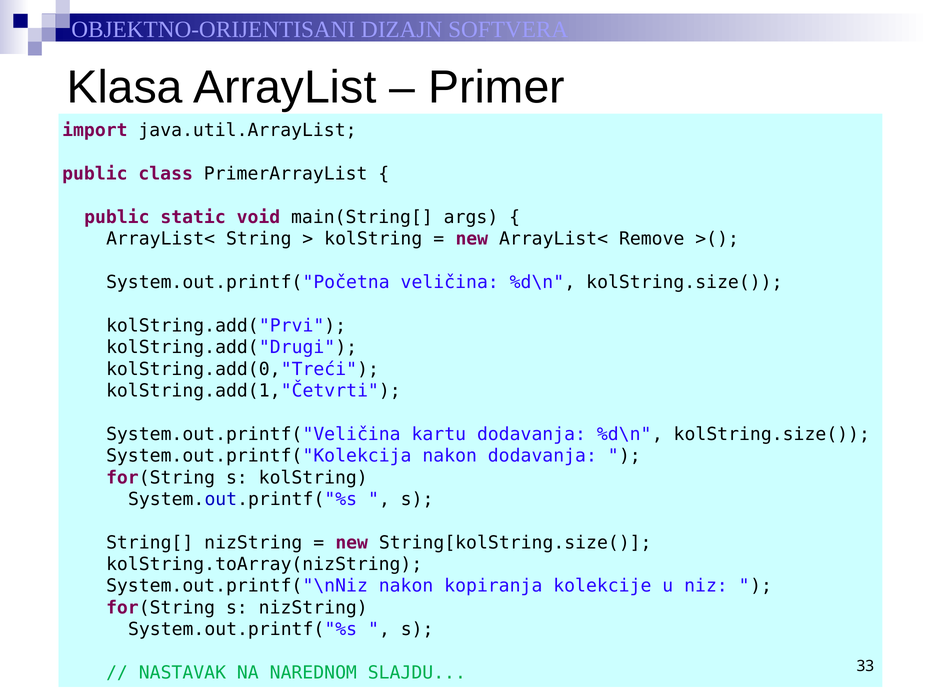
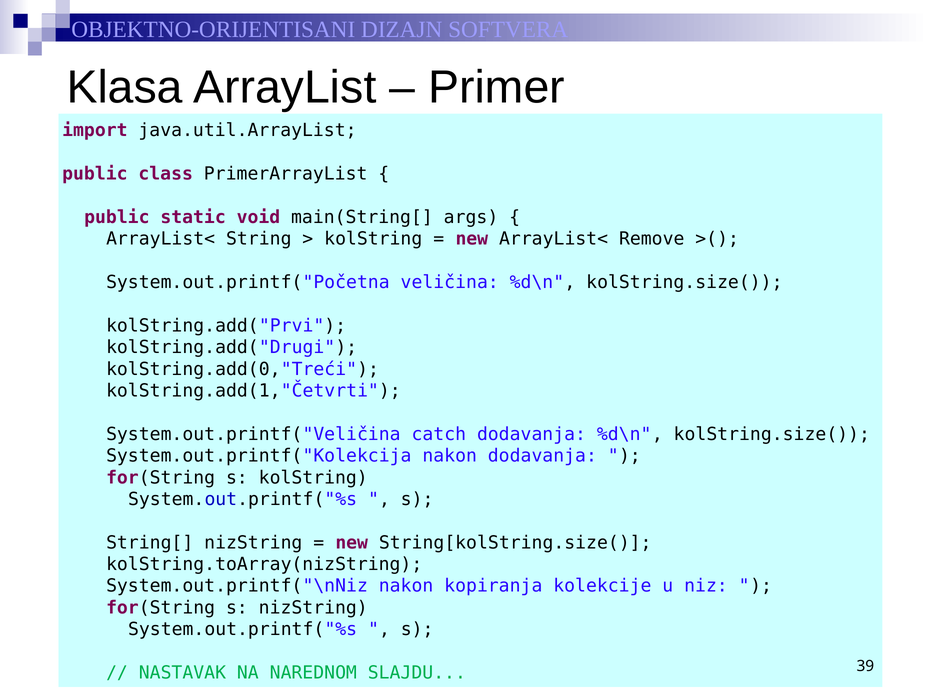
kartu: kartu -> catch
33: 33 -> 39
